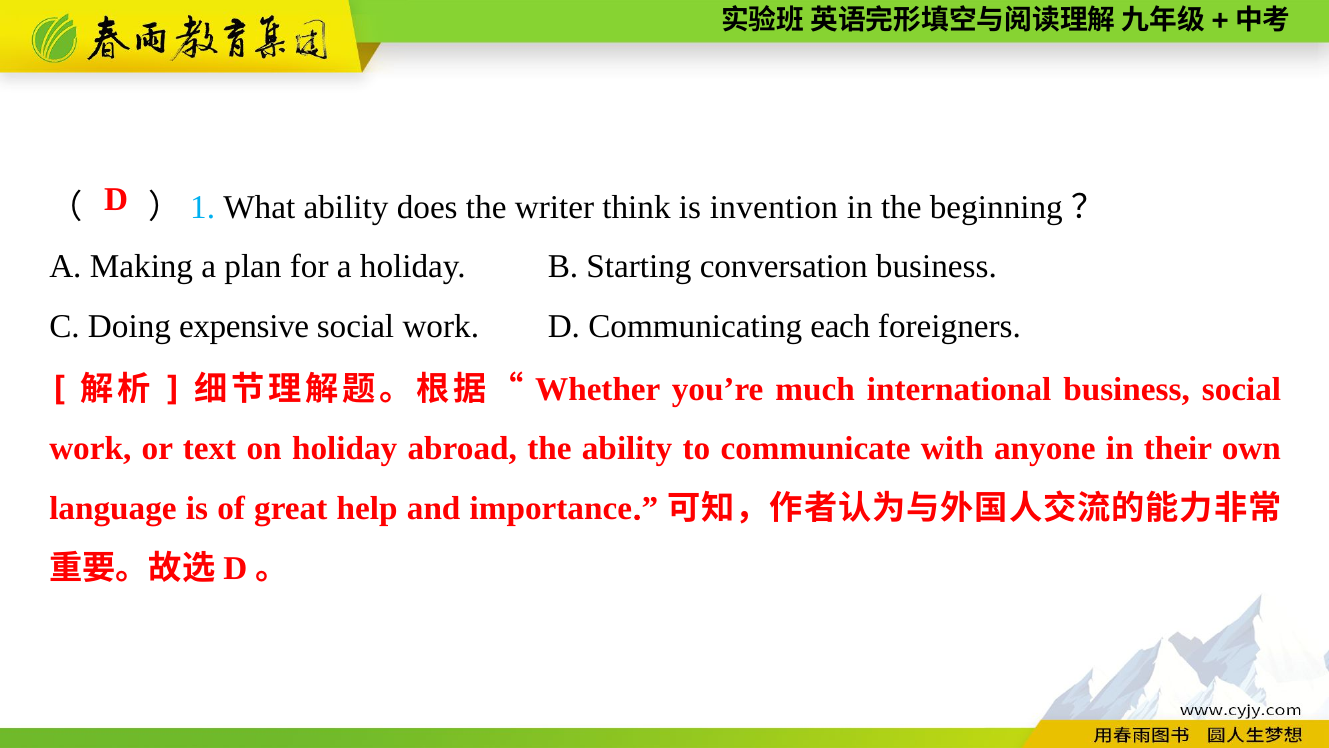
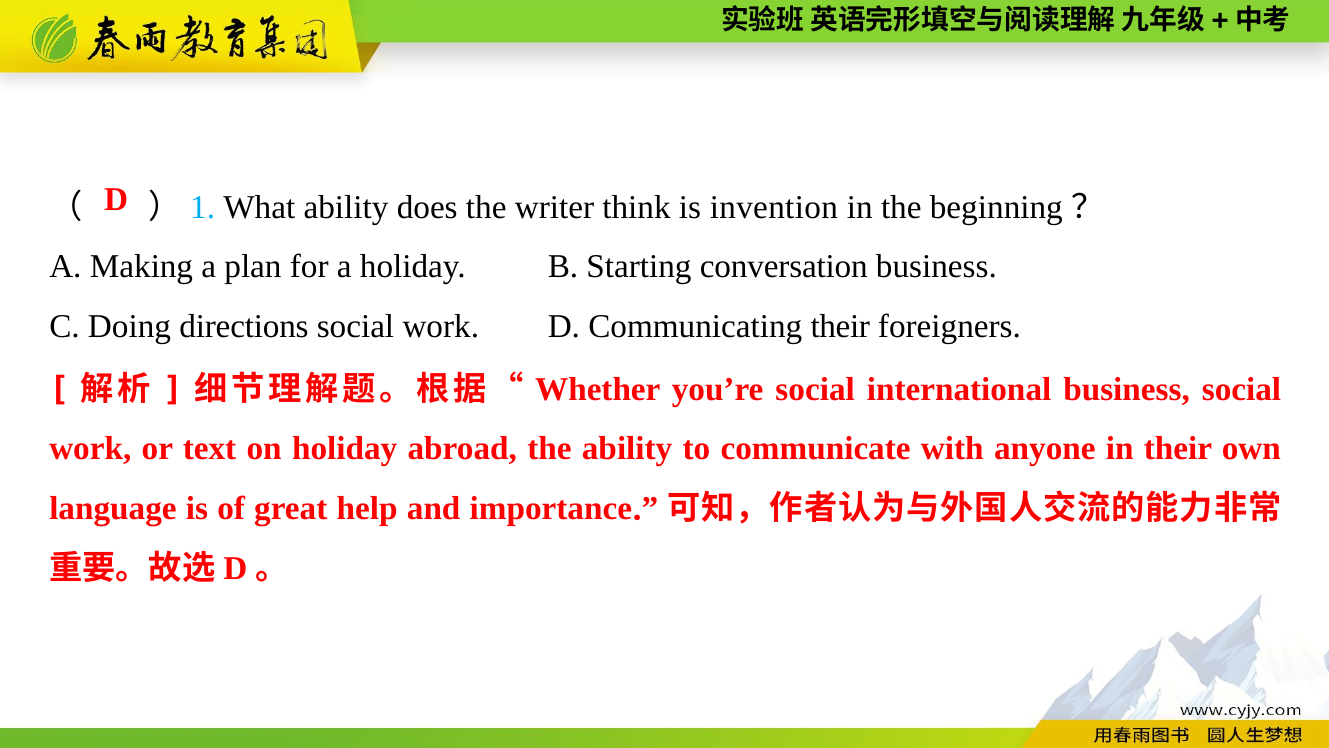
expensive: expensive -> directions
Communicating each: each -> their
you’re much: much -> social
